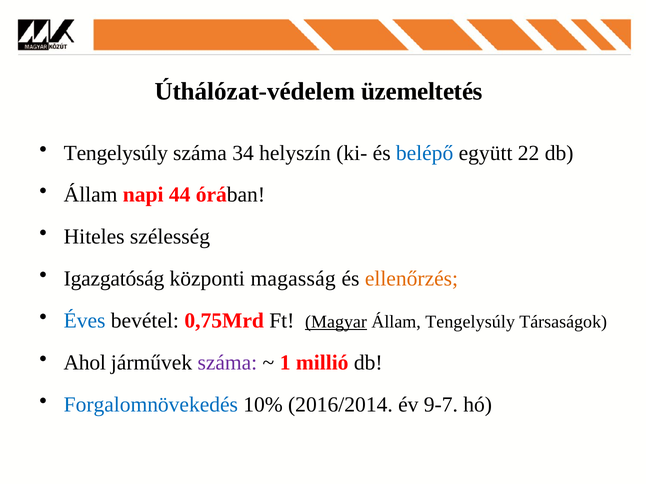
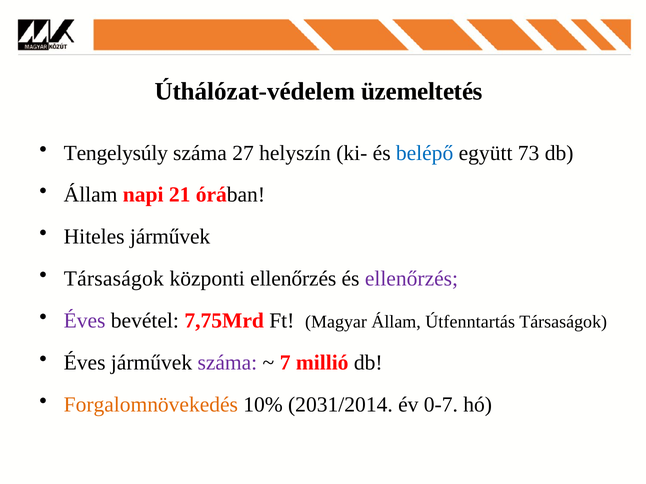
34: 34 -> 27
22: 22 -> 73
44: 44 -> 21
Hiteles szélesség: szélesség -> járművek
Igazgatóság at (114, 279): Igazgatóság -> Társaságok
központi magasság: magasság -> ellenőrzés
ellenőrzés at (411, 279) colour: orange -> purple
Éves at (85, 321) colour: blue -> purple
0,75Mrd: 0,75Mrd -> 7,75Mrd
Magyar underline: present -> none
Állam Tengelysúly: Tengelysúly -> Útfenntartás
Ahol at (85, 363): Ahol -> Éves
1: 1 -> 7
Forgalomnövekedés colour: blue -> orange
2016/2014: 2016/2014 -> 2031/2014
9-7: 9-7 -> 0-7
